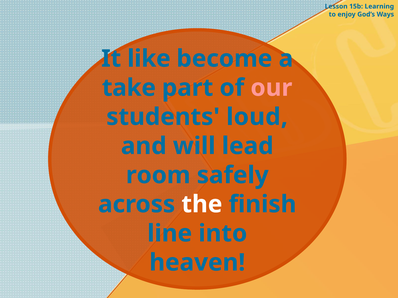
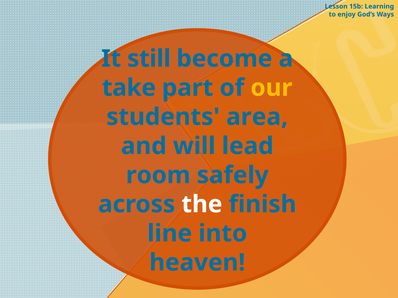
like: like -> still
our colour: pink -> yellow
loud: loud -> area
